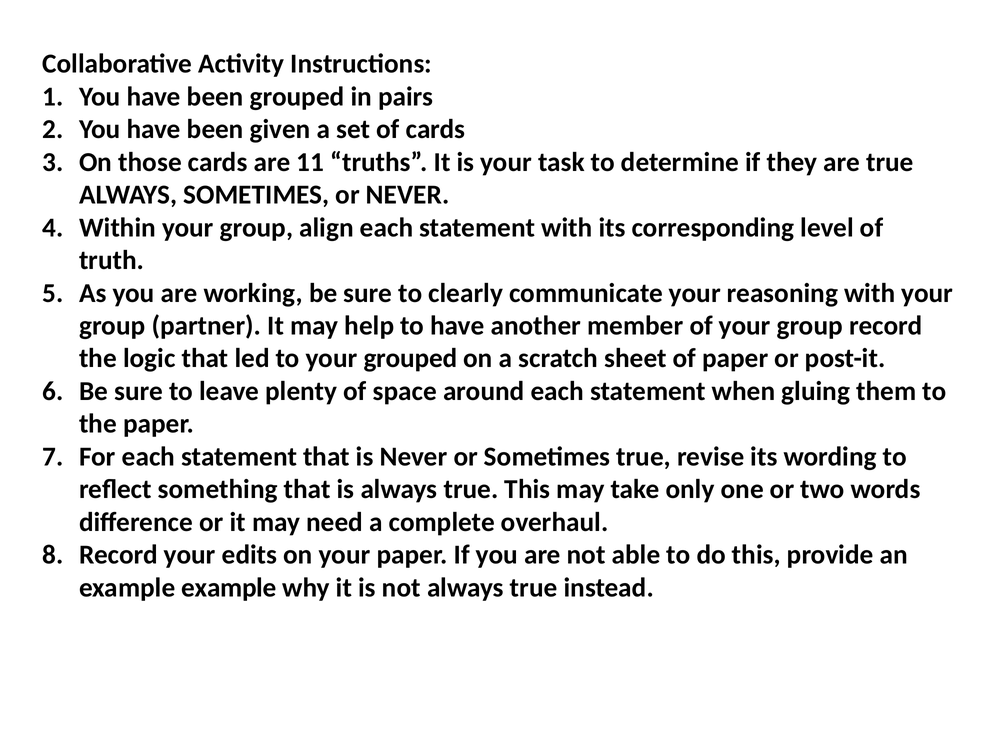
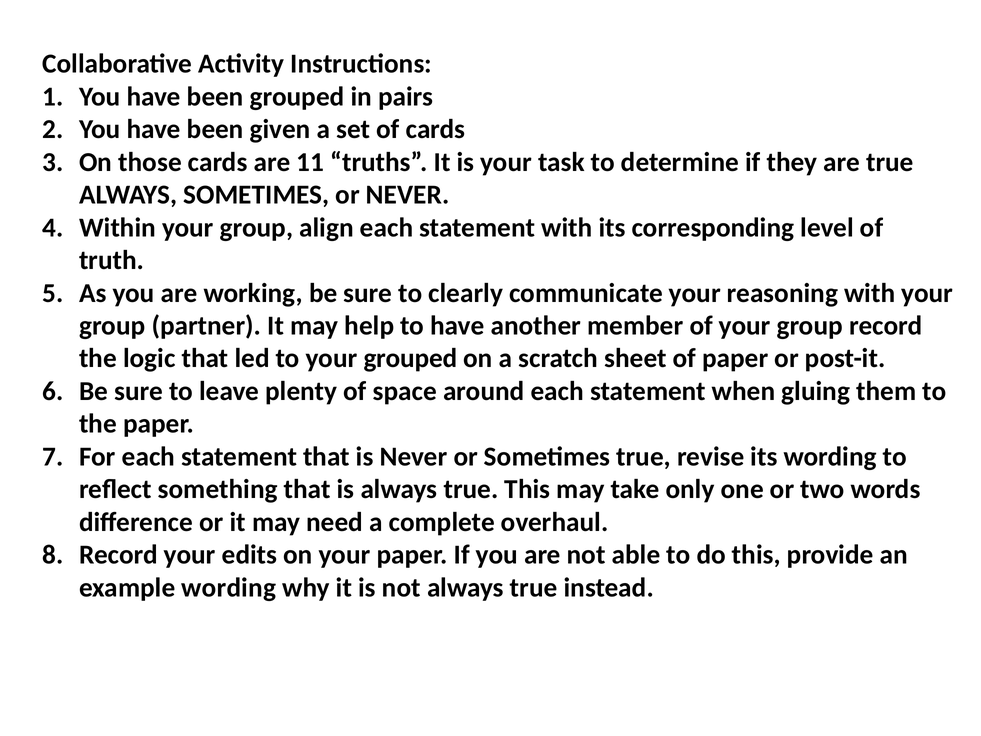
example example: example -> wording
